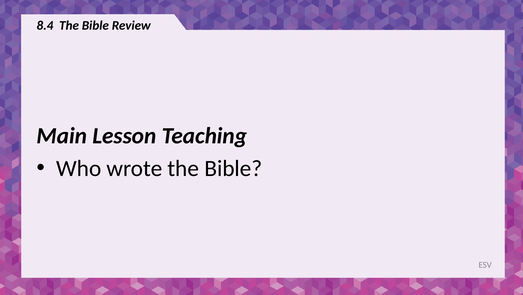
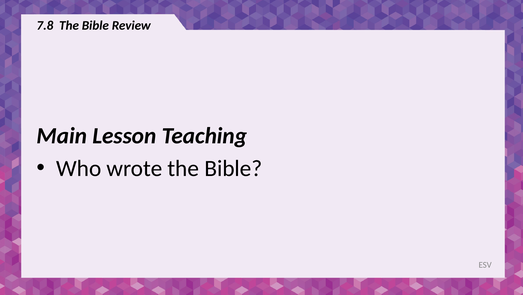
8.4: 8.4 -> 7.8
